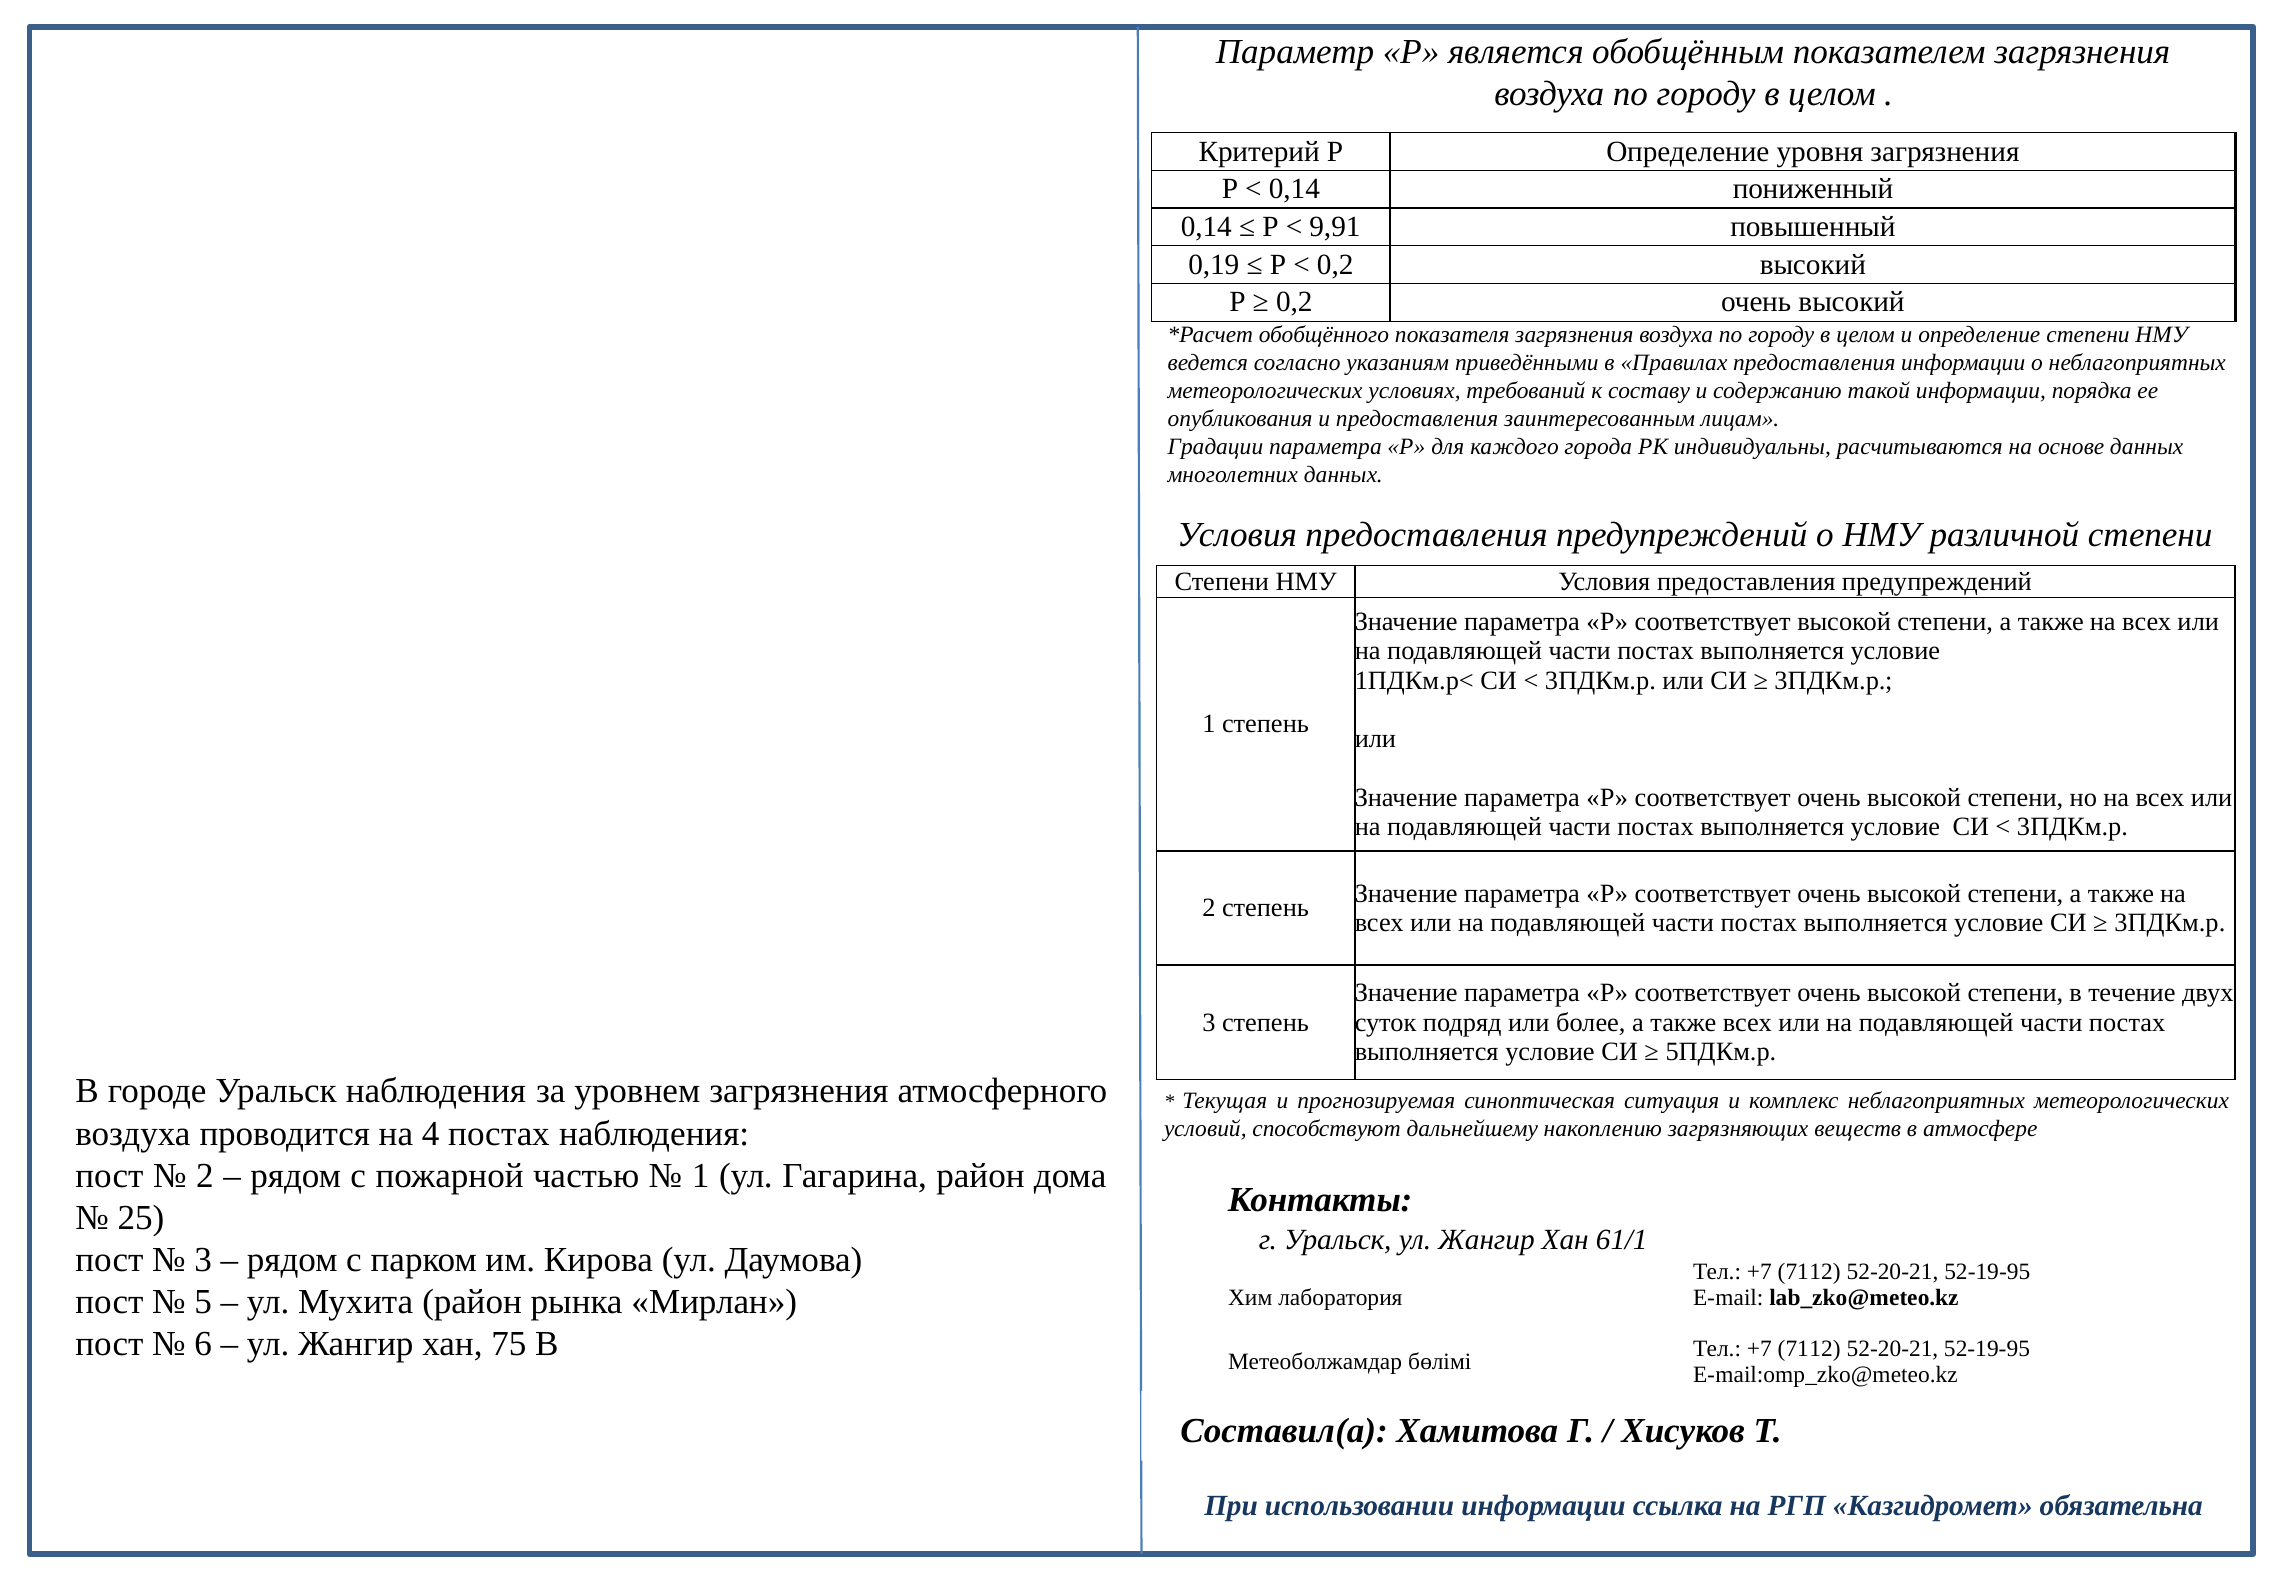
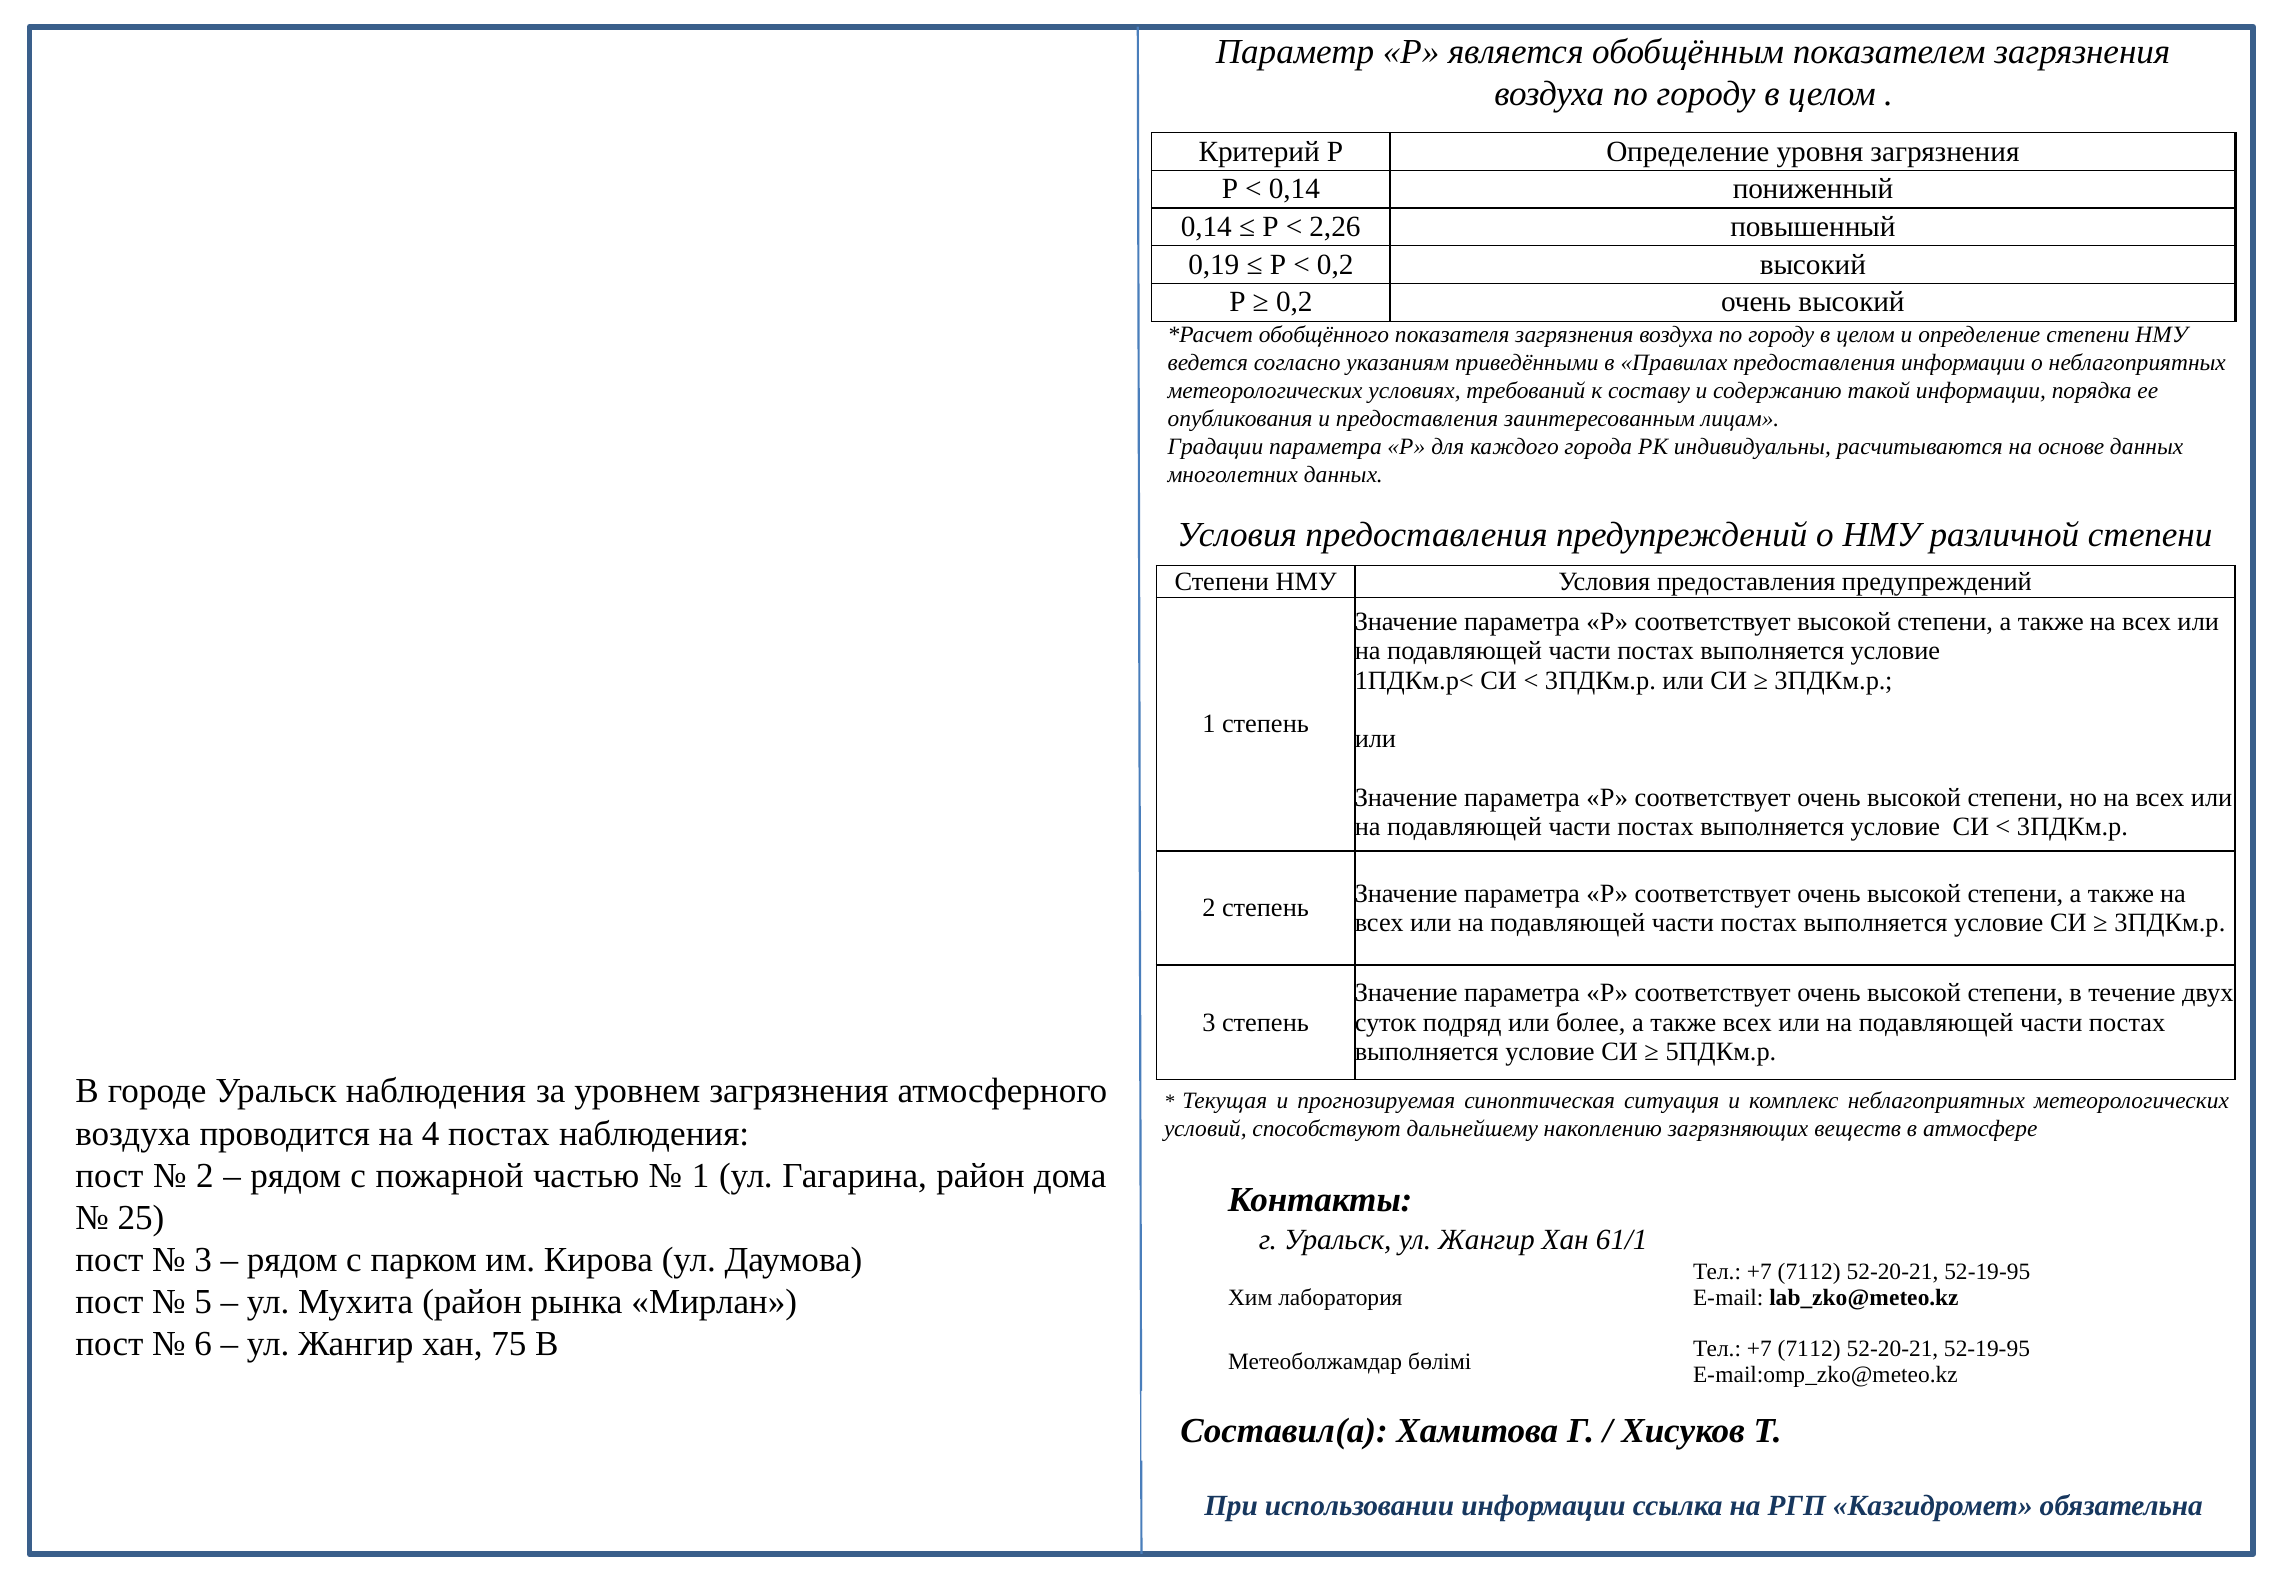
9,91: 9,91 -> 2,26
